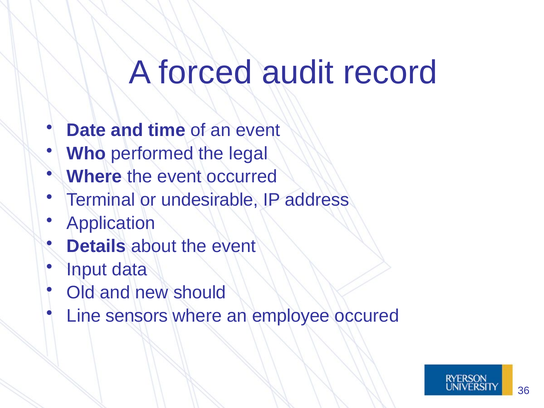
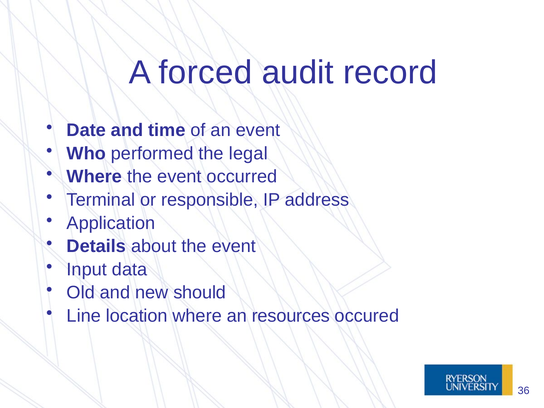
undesirable: undesirable -> responsible
sensors: sensors -> location
employee: employee -> resources
